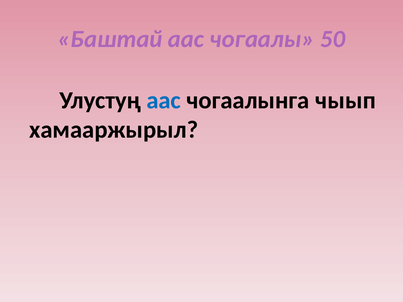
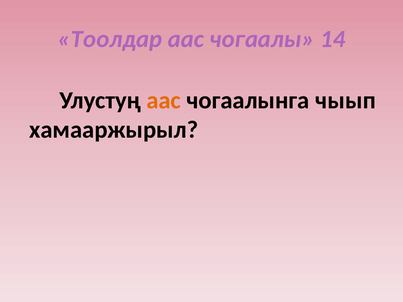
Баштай: Баштай -> Тоолдар
50: 50 -> 14
аас at (164, 100) colour: blue -> orange
